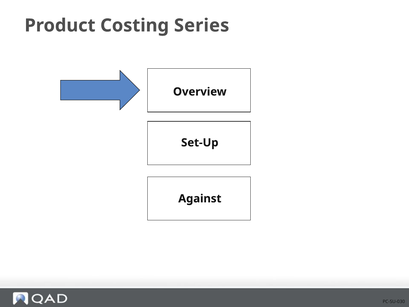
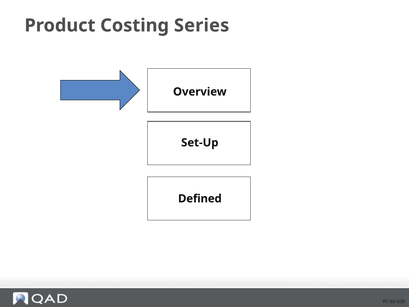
Against: Against -> Defined
